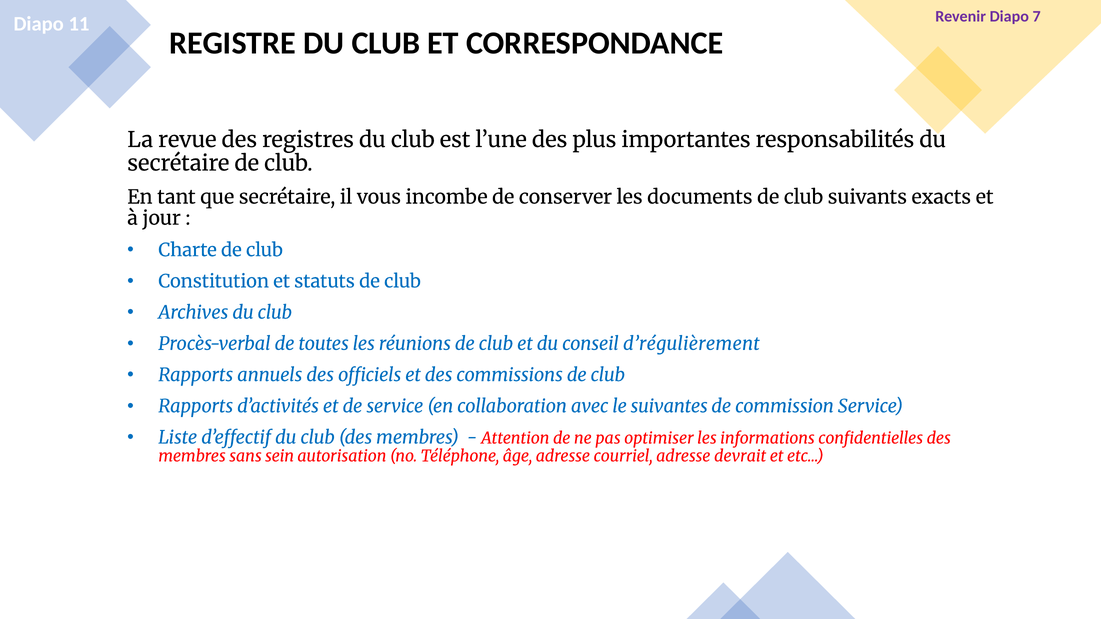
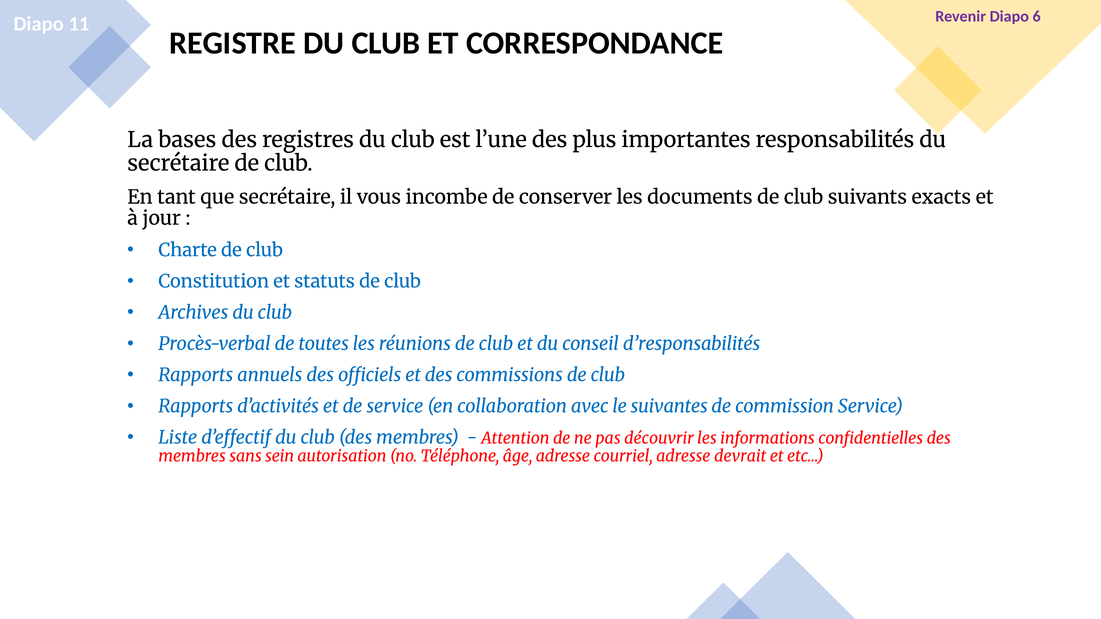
7: 7 -> 6
revue: revue -> bases
d’régulièrement: d’régulièrement -> d’responsabilités
optimiser: optimiser -> découvrir
